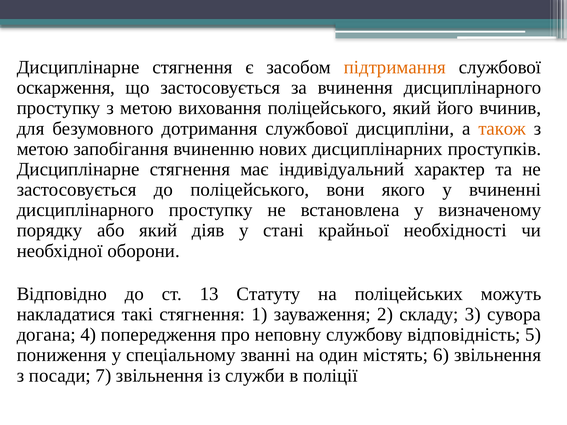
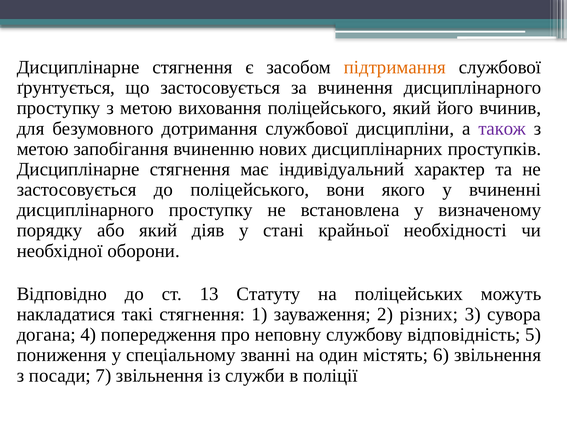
оскарження: оскарження -> ґрунтується
також colour: orange -> purple
складу: складу -> різних
